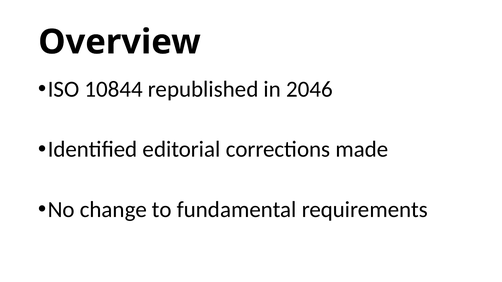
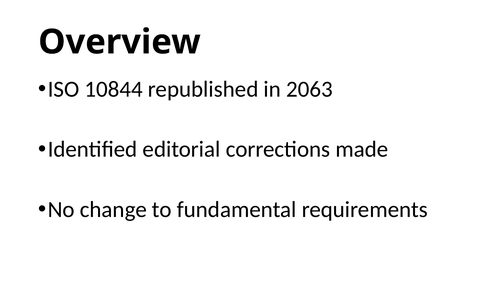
2046: 2046 -> 2063
